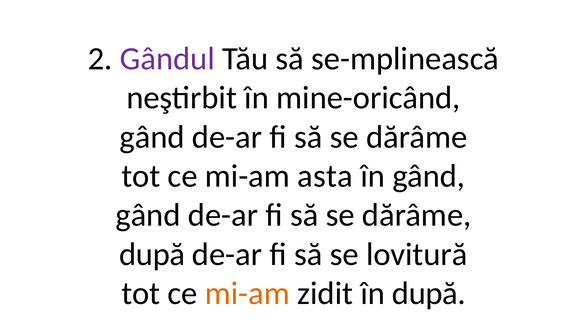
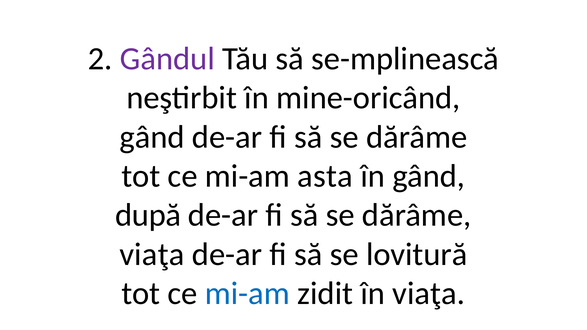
gând at (148, 215): gând -> după
după at (152, 254): după -> viaţa
mi-am at (247, 294) colour: orange -> blue
în după: după -> viaţa
